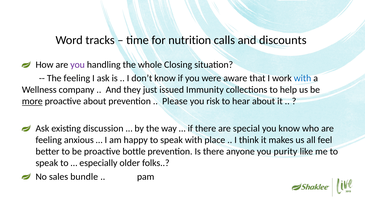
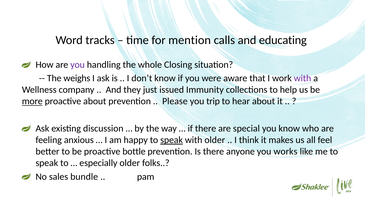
nutrition: nutrition -> mention
discounts: discounts -> educating
The feeling: feeling -> weighs
with at (303, 78) colour: blue -> purple
risk: risk -> trip
speak at (172, 140) underline: none -> present
with place: place -> older
purity: purity -> works
